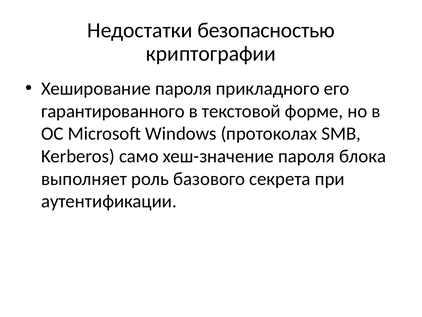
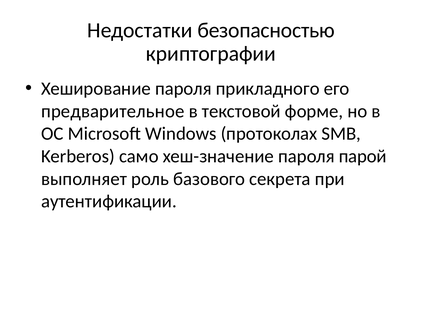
гарантированного: гарантированного -> предварительное
блока: блока -> парой
